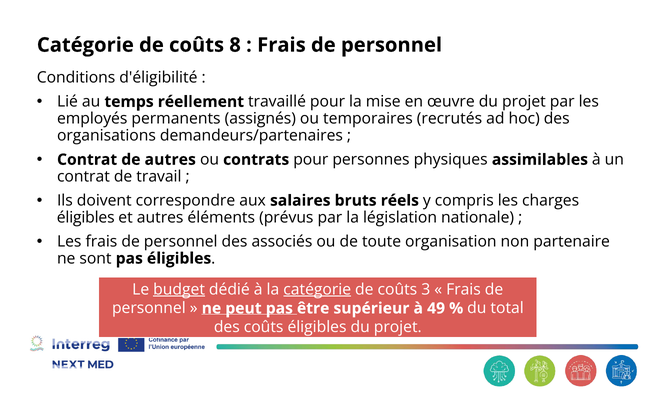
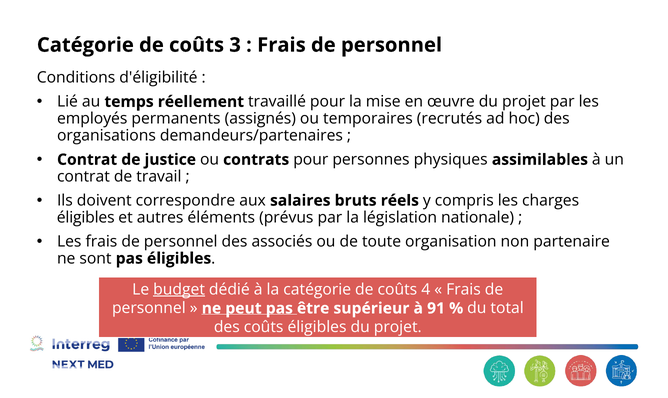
8: 8 -> 3
de autres: autres -> justice
catégorie at (317, 289) underline: present -> none
3: 3 -> 4
49: 49 -> 91
